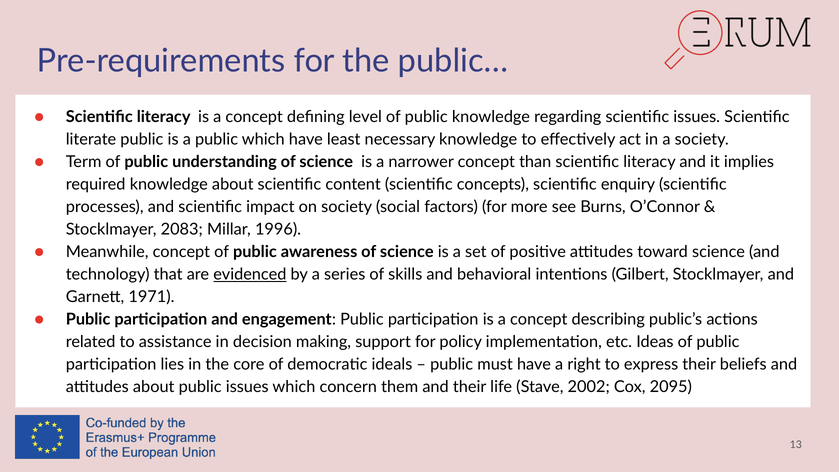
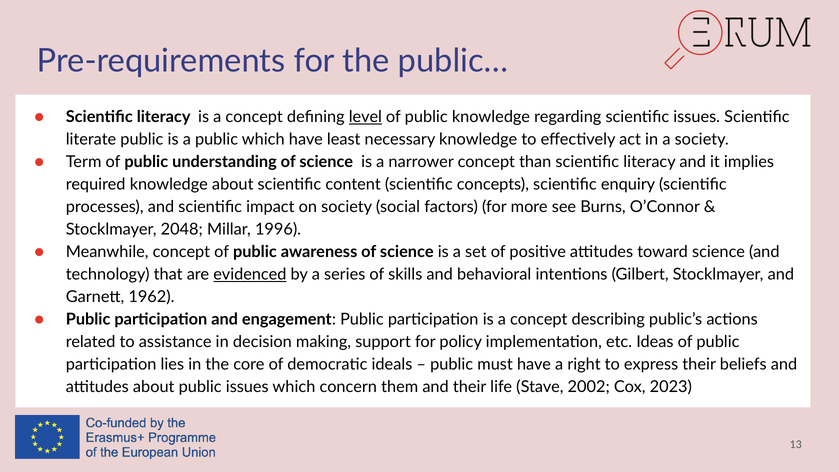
level underline: none -> present
2083: 2083 -> 2048
1971: 1971 -> 1962
2095: 2095 -> 2023
